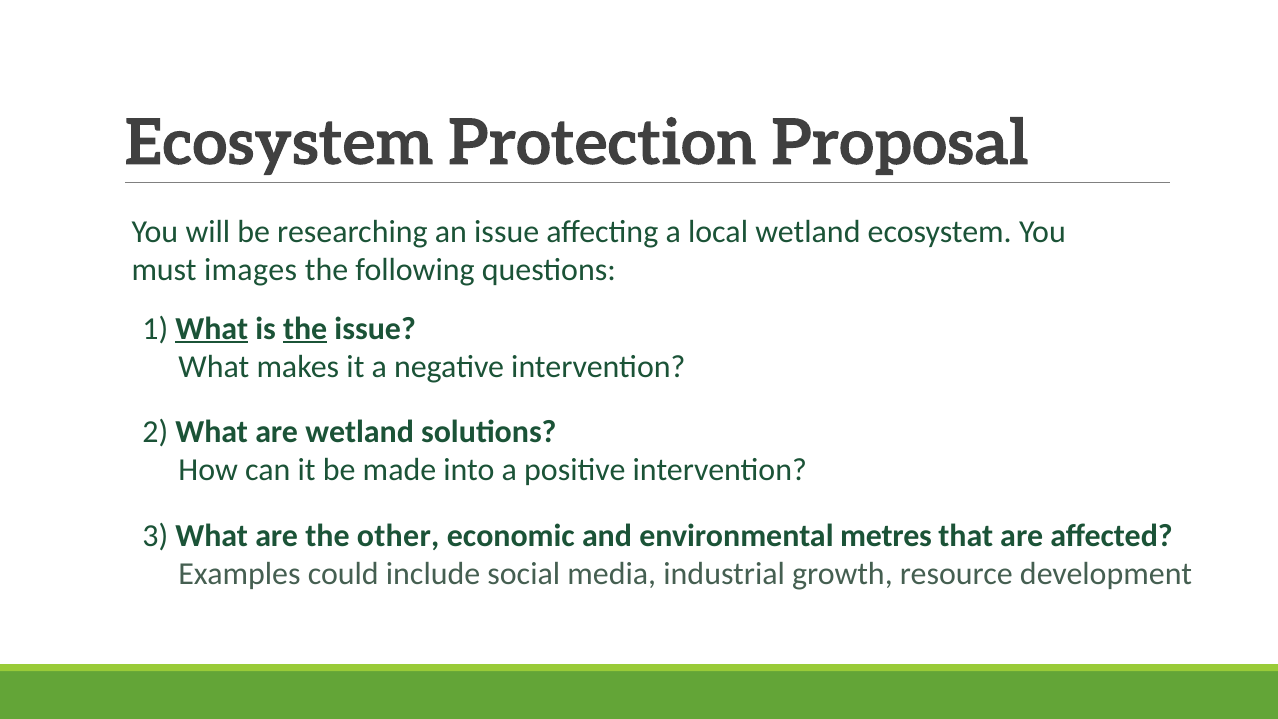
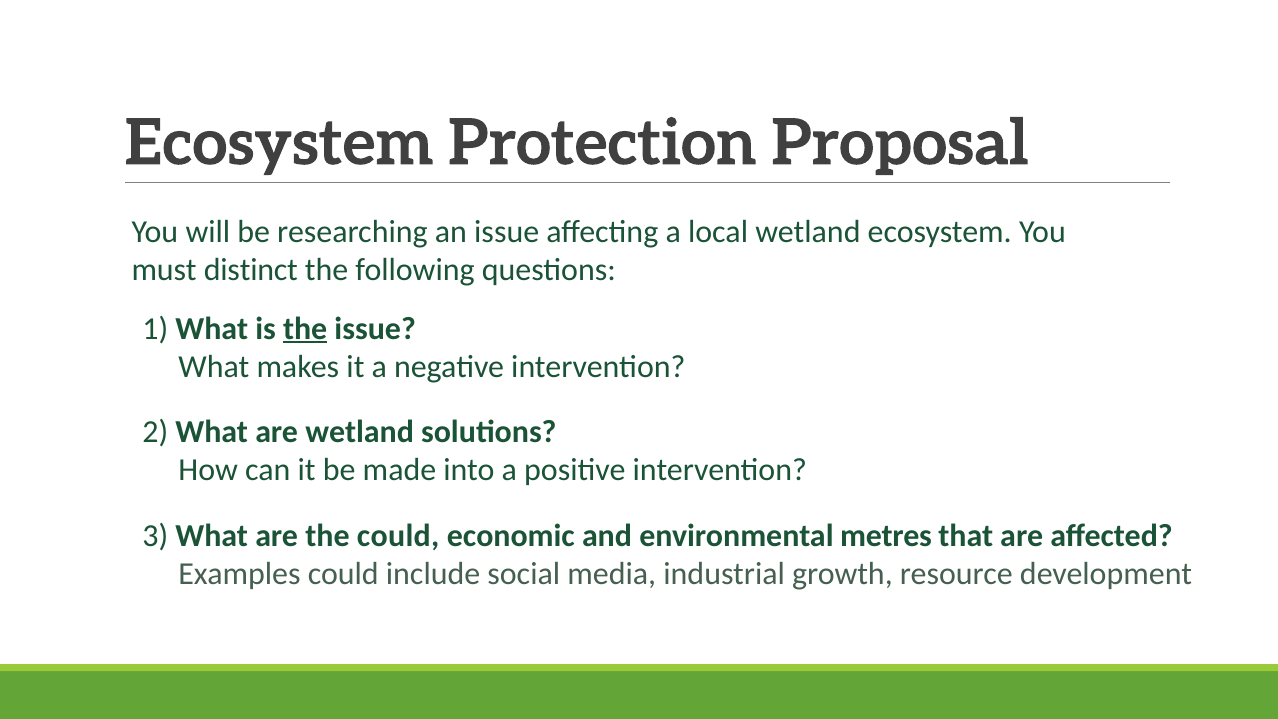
images: images -> distinct
What at (212, 328) underline: present -> none
the other: other -> could
